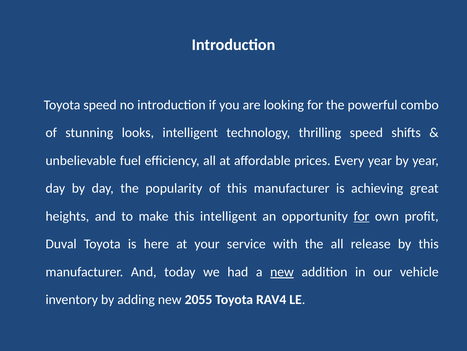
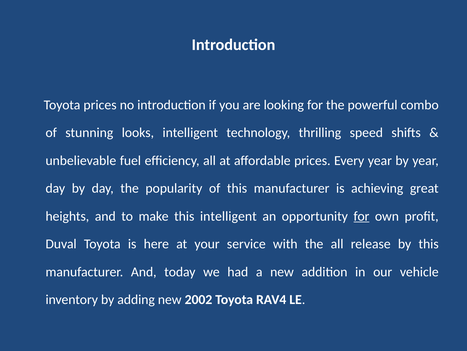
Toyota speed: speed -> prices
new at (282, 271) underline: present -> none
2055: 2055 -> 2002
